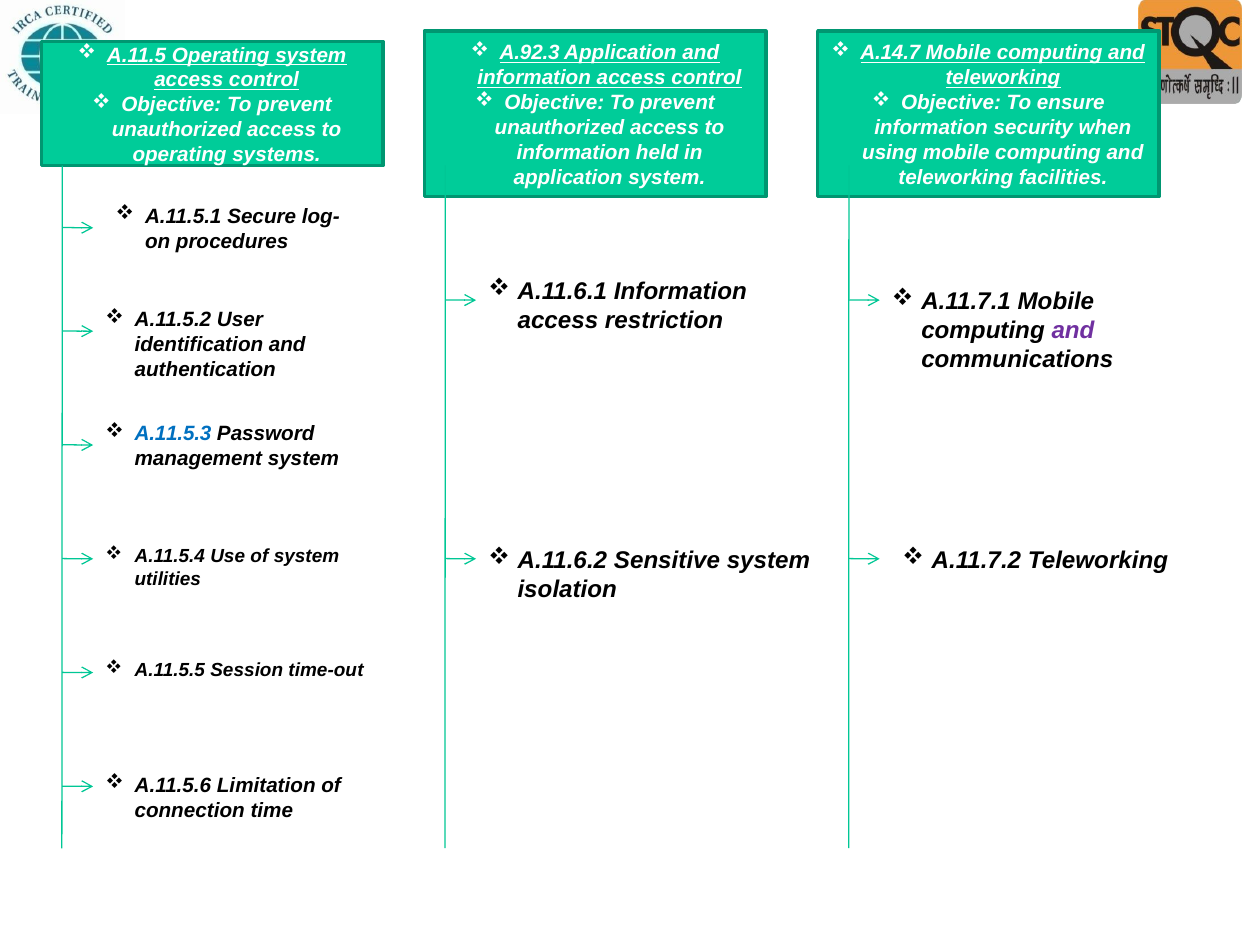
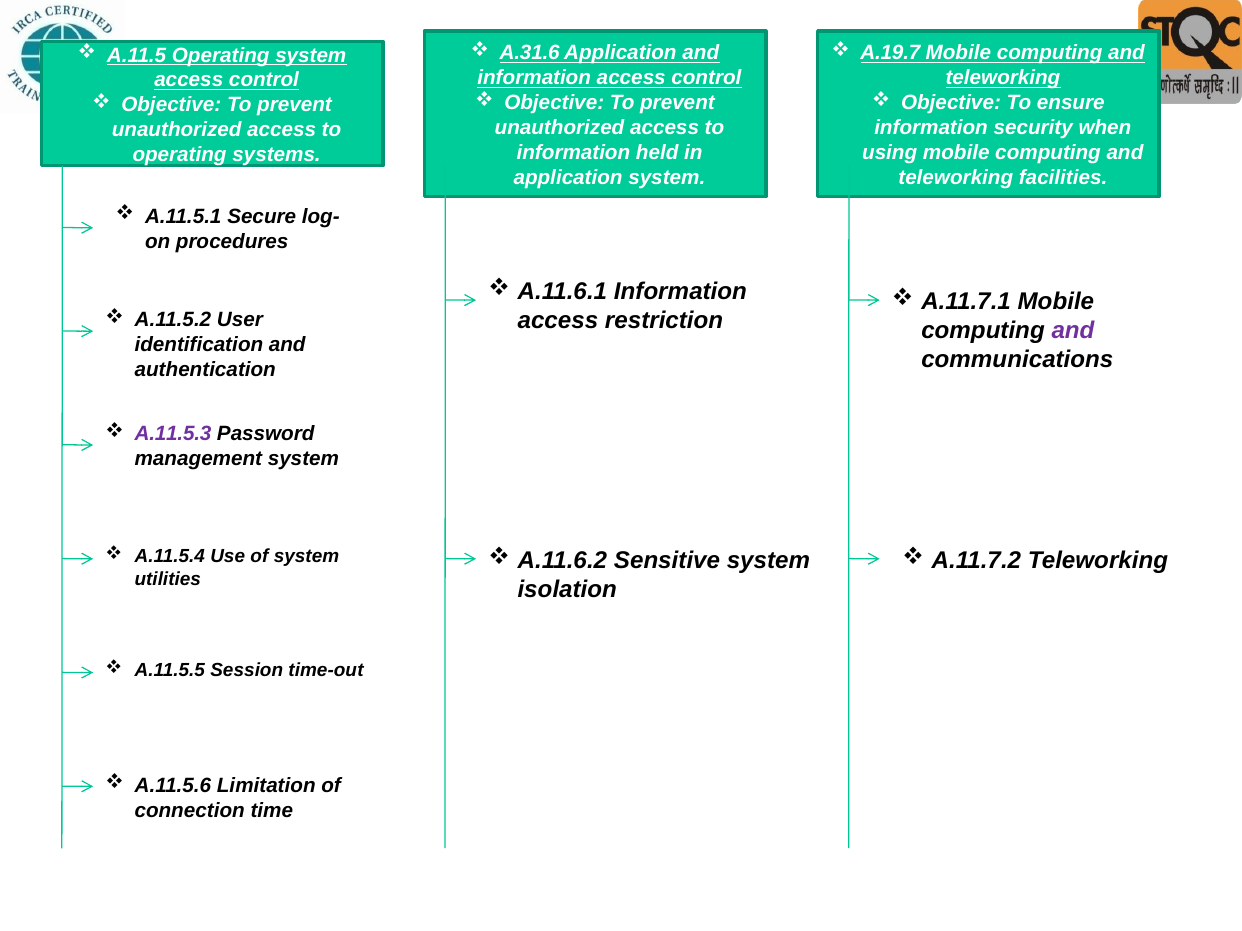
A.92.3: A.92.3 -> A.31.6
A.14.7: A.14.7 -> A.19.7
A.11.5.3 colour: blue -> purple
